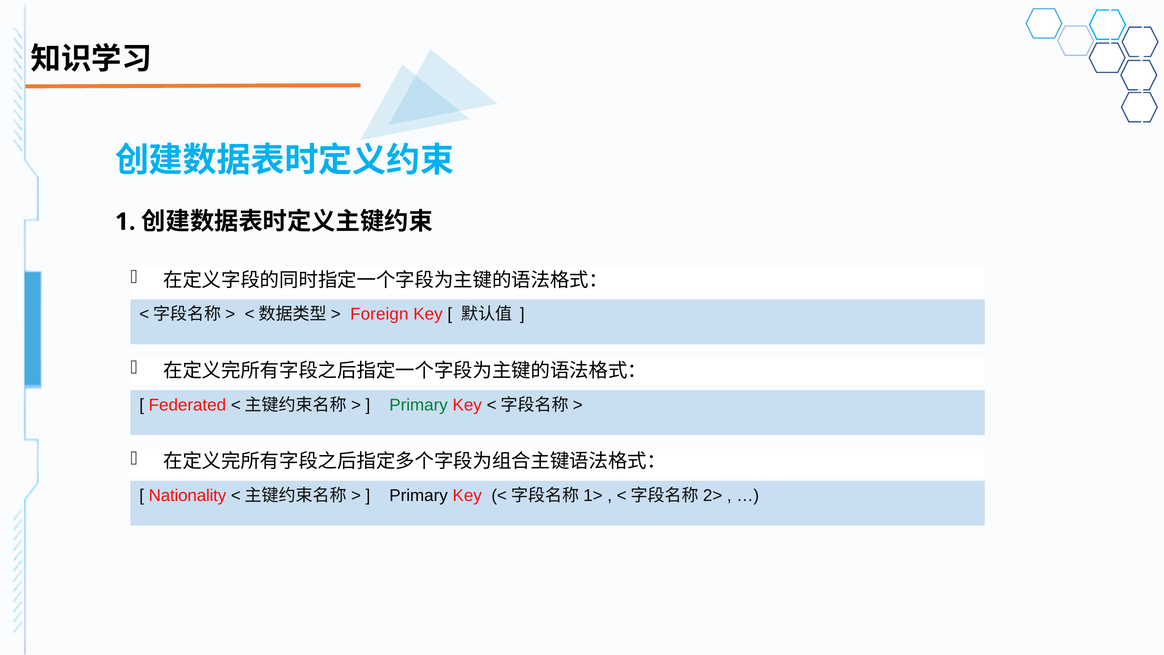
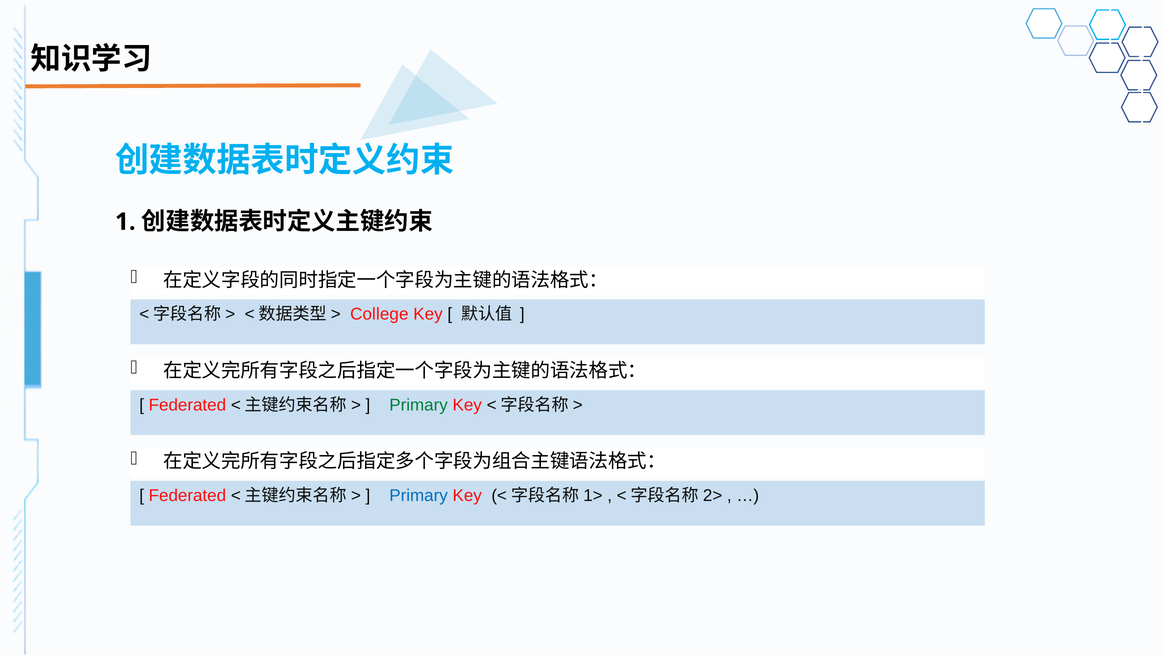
Foreign: Foreign -> College
Nationality at (187, 495): Nationality -> Federated
Primary at (419, 495) colour: black -> blue
